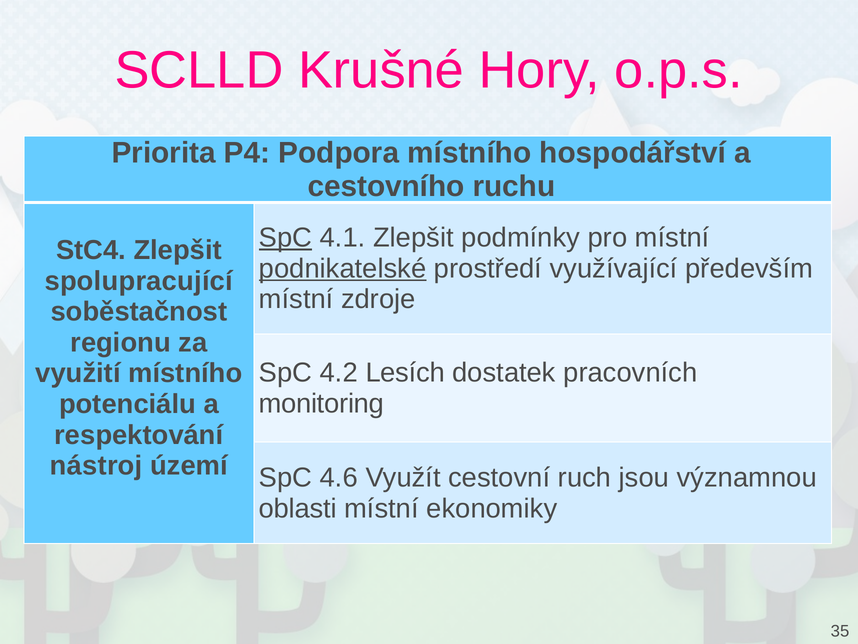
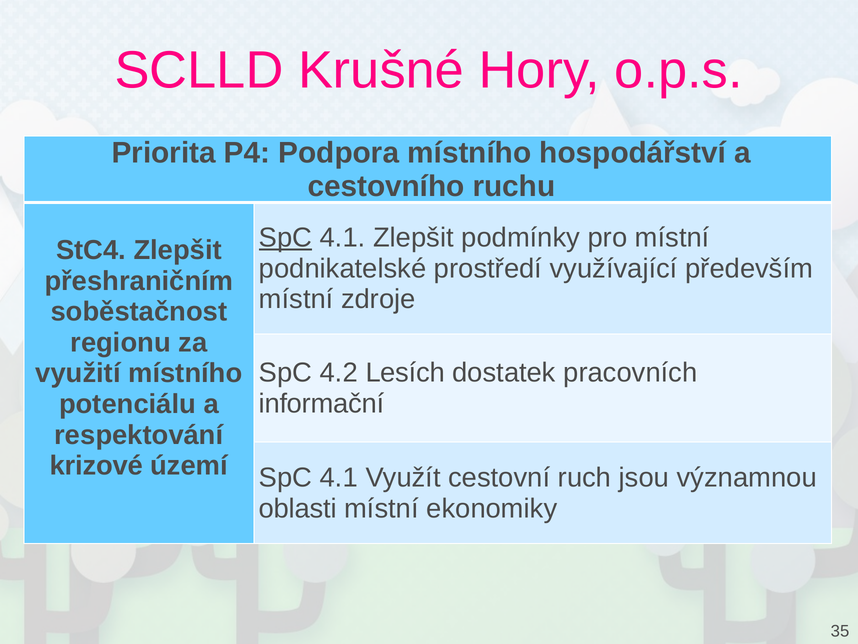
podnikatelské underline: present -> none
spolupracující: spolupracující -> přeshraničním
monitoring: monitoring -> informační
nástroj: nástroj -> krizové
4.6 at (339, 477): 4.6 -> 4.1
